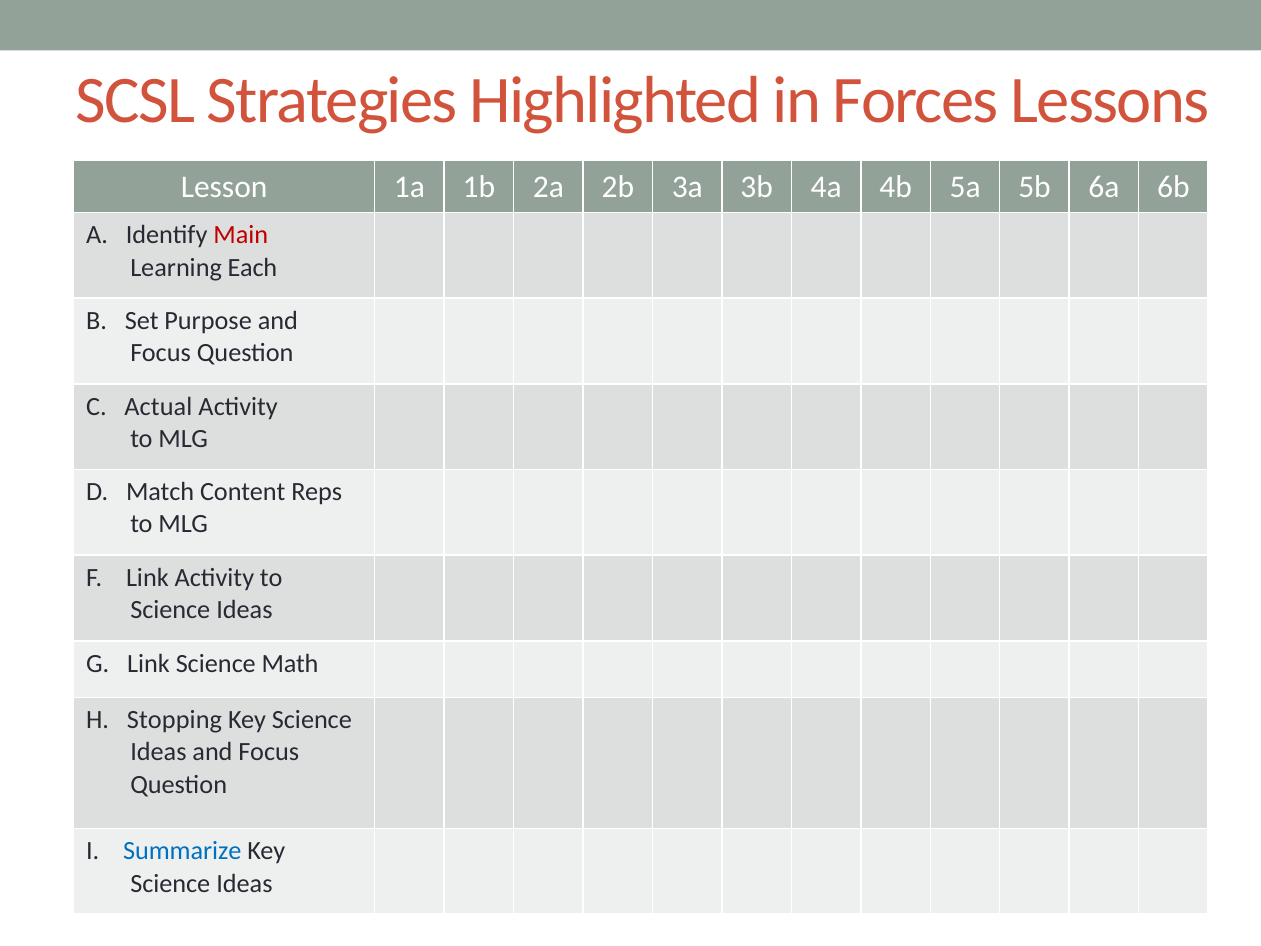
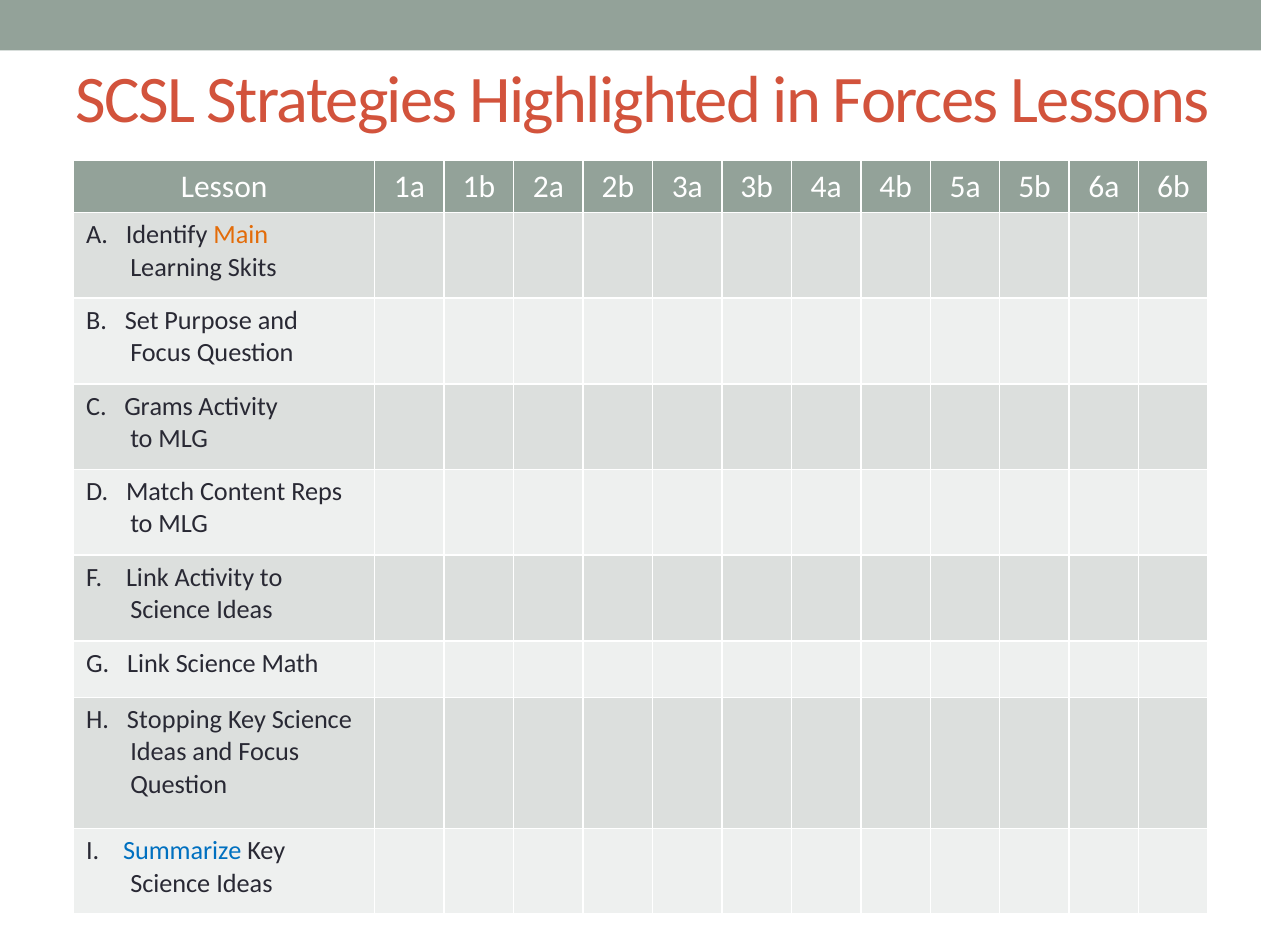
Main colour: red -> orange
Each: Each -> Skits
Actual: Actual -> Grams
